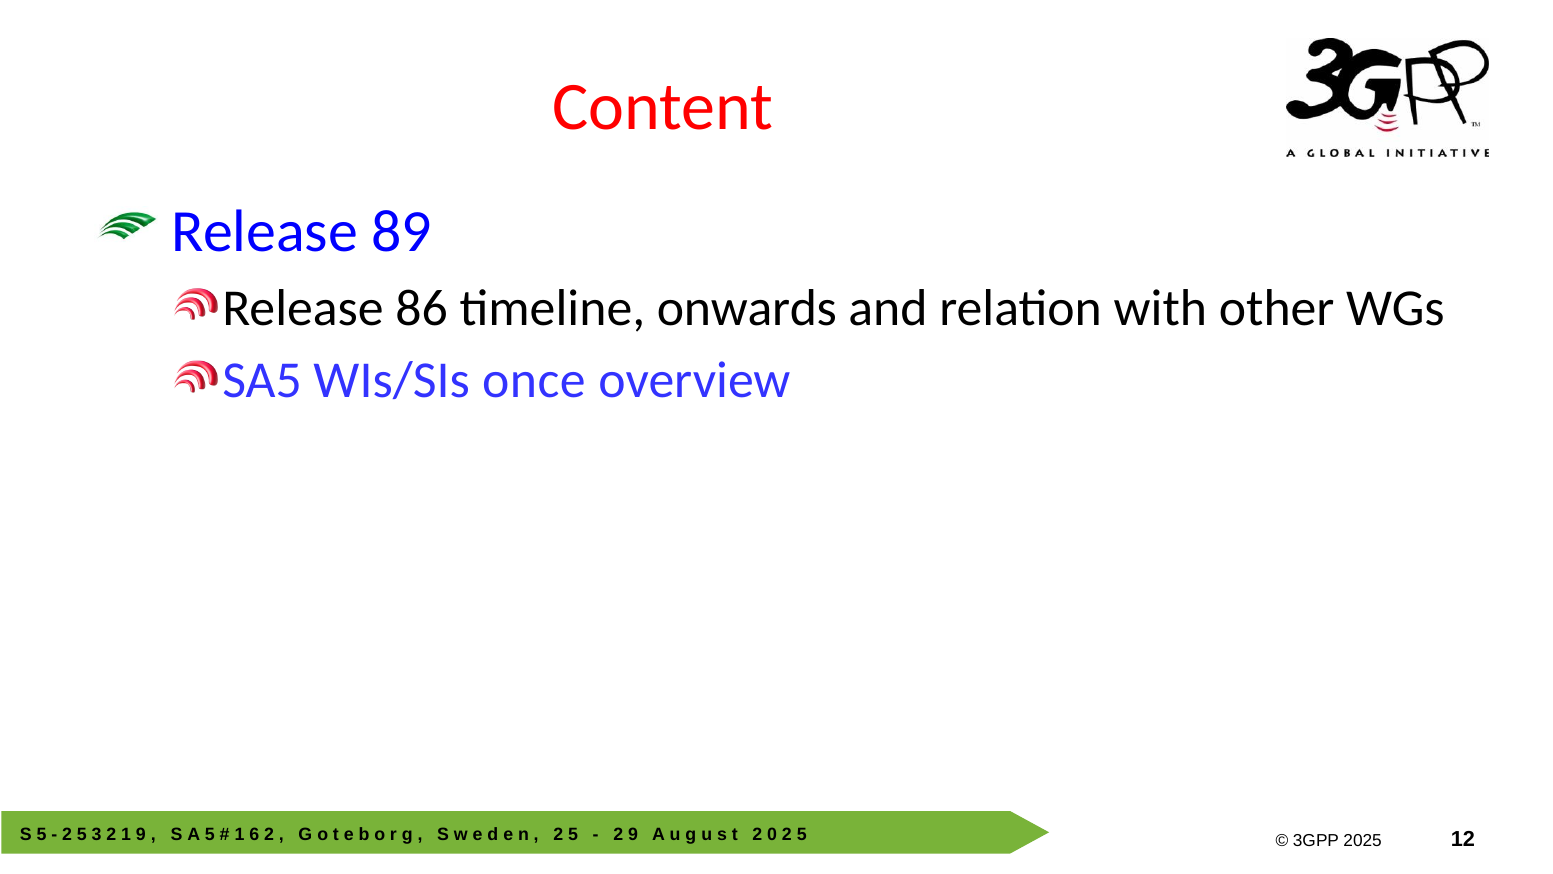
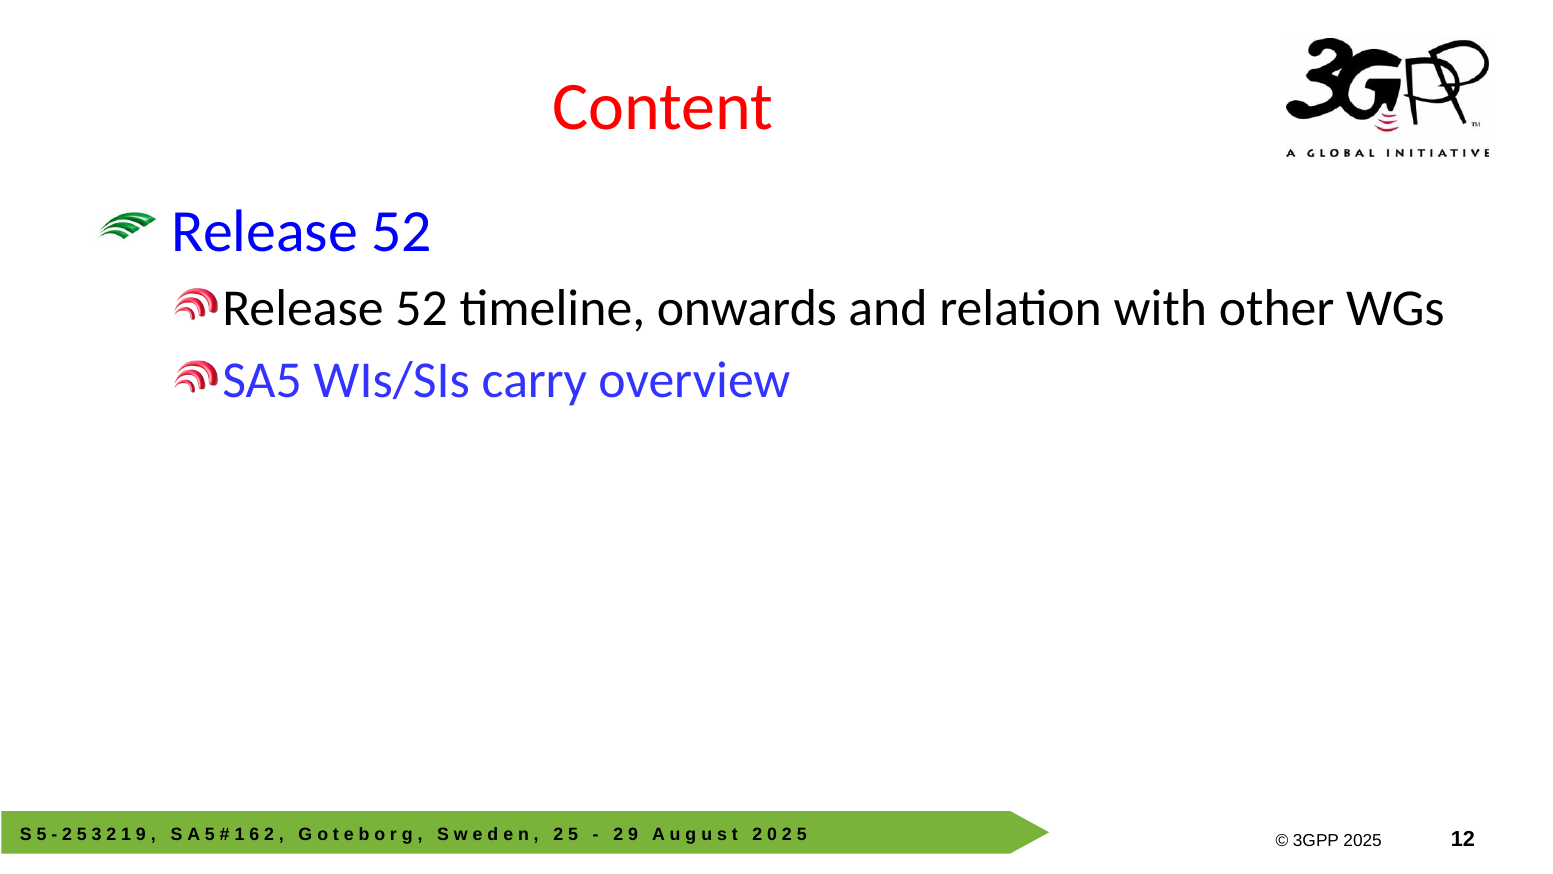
89 at (402, 231): 89 -> 52
86 at (422, 308): 86 -> 52
once: once -> carry
